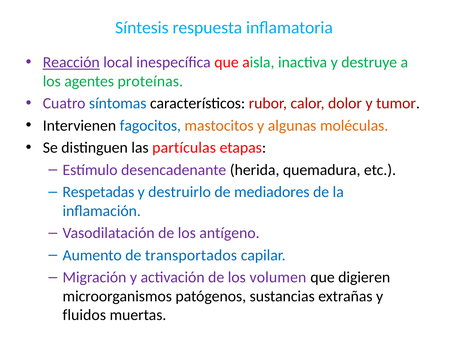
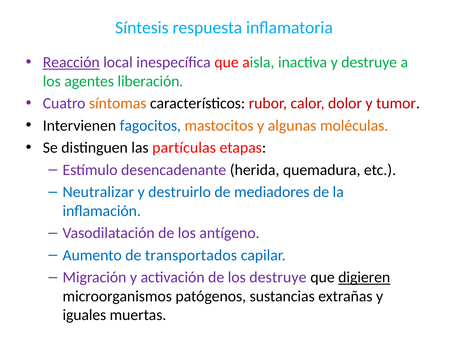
proteínas: proteínas -> liberación
síntomas colour: blue -> orange
Respetadas: Respetadas -> Neutralizar
los volumen: volumen -> destruye
digieren underline: none -> present
fluidos: fluidos -> iguales
